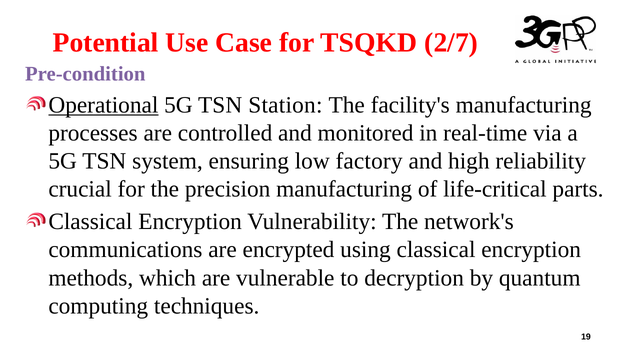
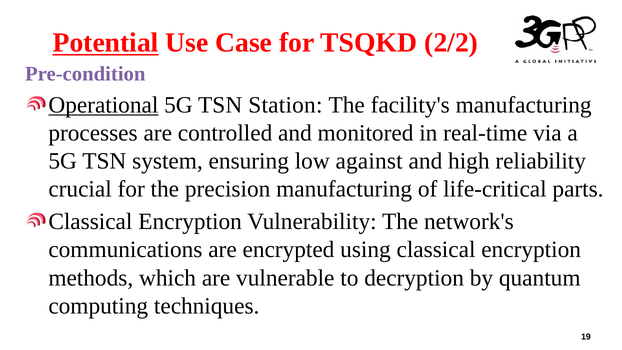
Potential underline: none -> present
2/7: 2/7 -> 2/2
factory: factory -> against
